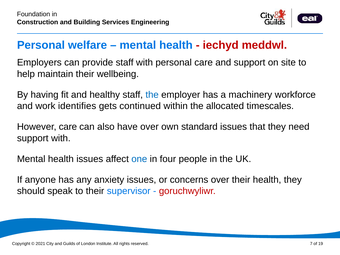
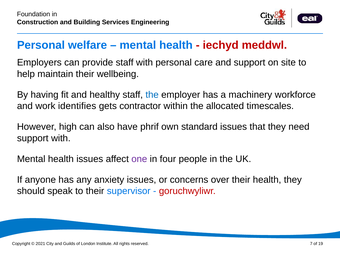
continued: continued -> contractor
However care: care -> high
have over: over -> phrif
one colour: blue -> purple
